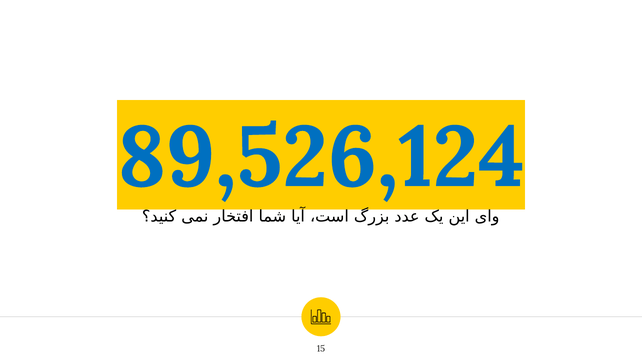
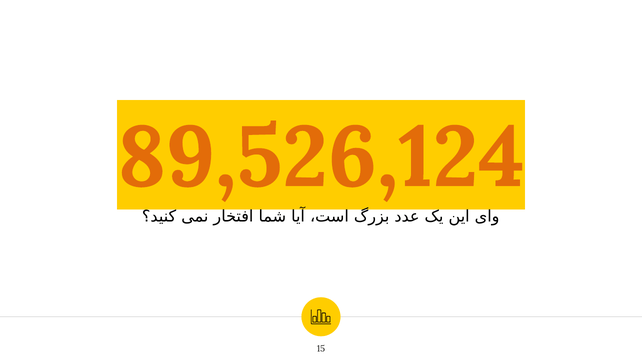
89,526,124 colour: blue -> orange
